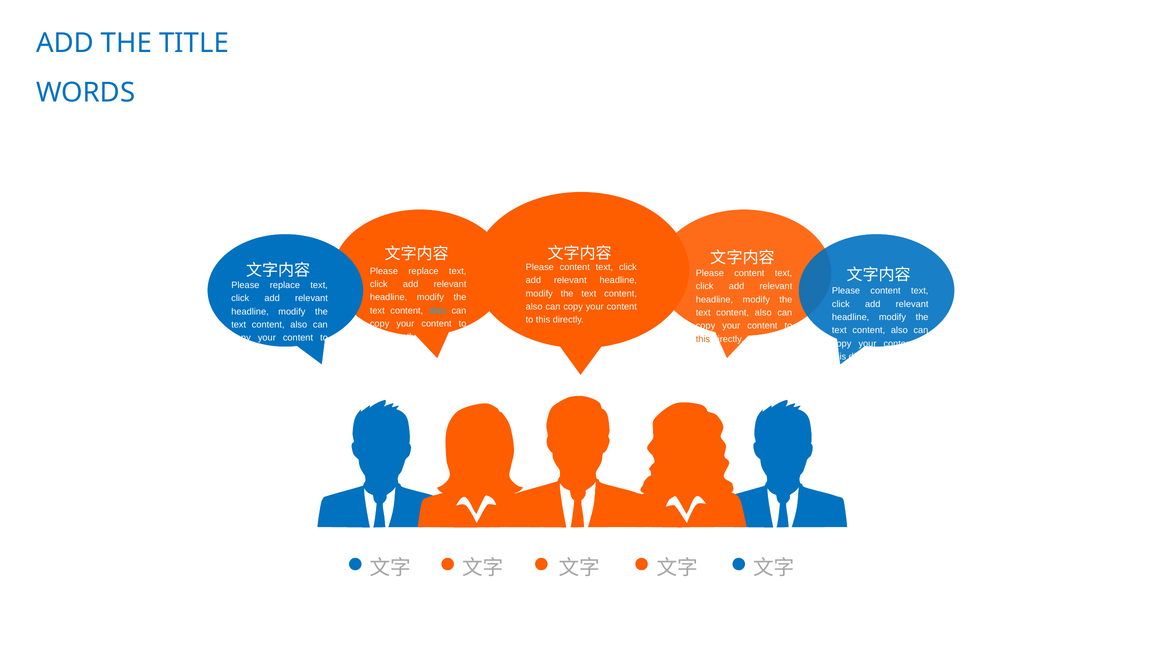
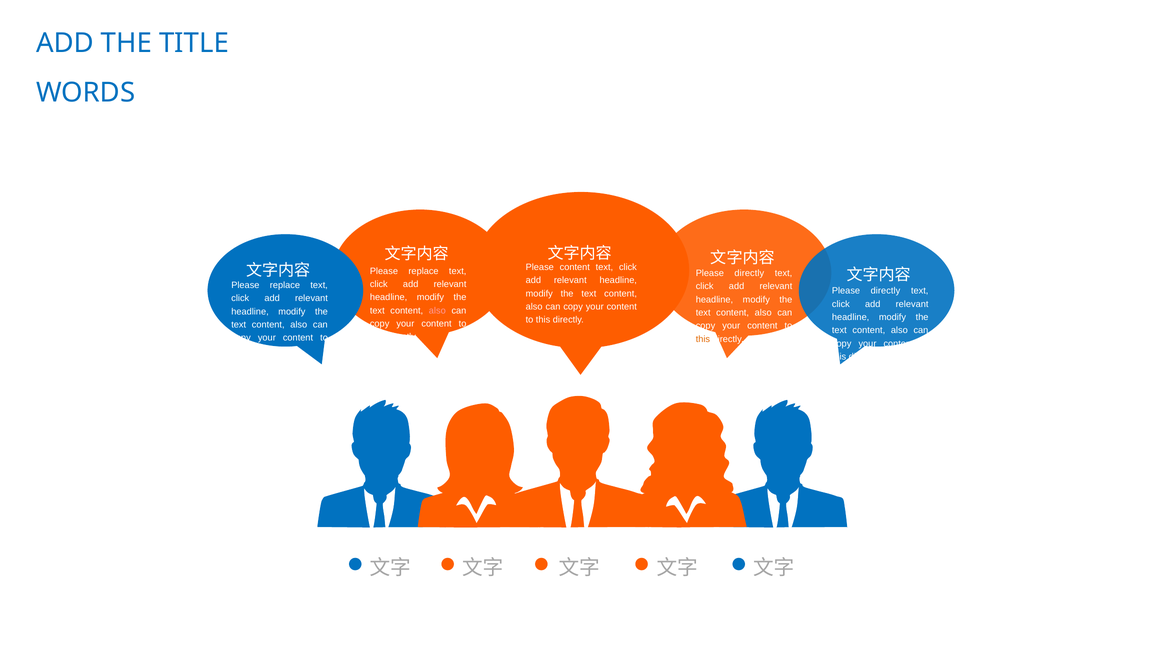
content at (749, 274): content -> directly
content at (886, 291): content -> directly
also at (437, 311) colour: light blue -> pink
